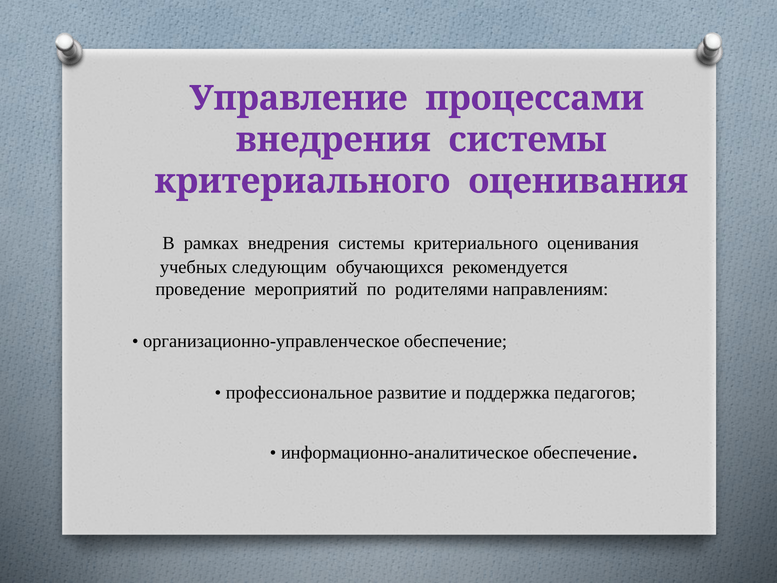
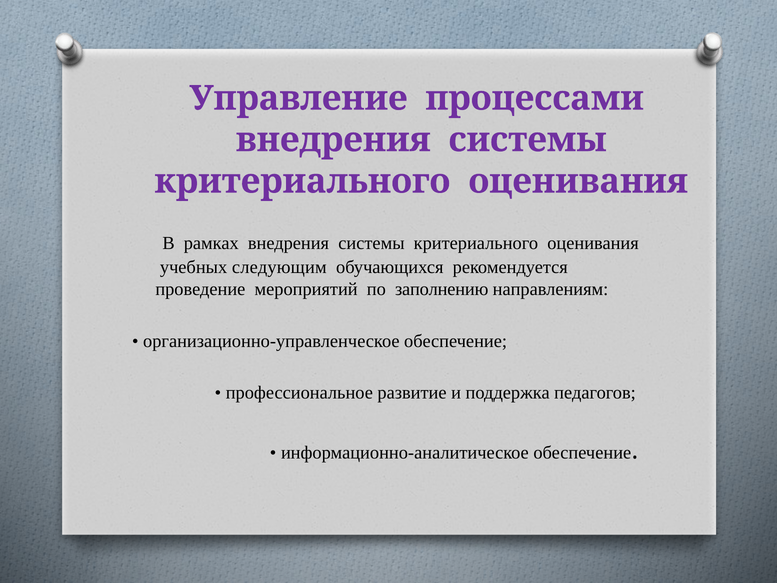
родителями: родителями -> заполнению
